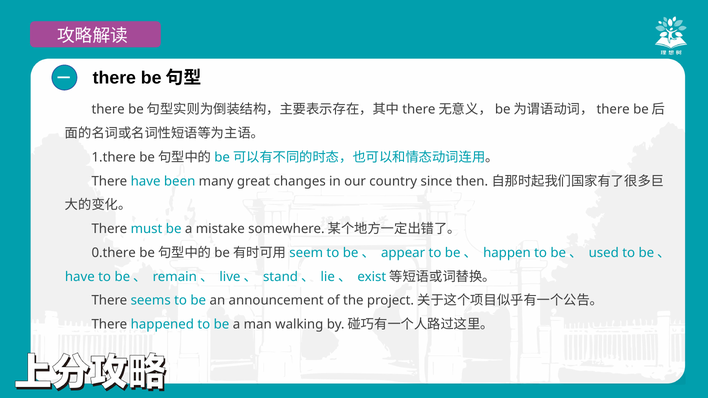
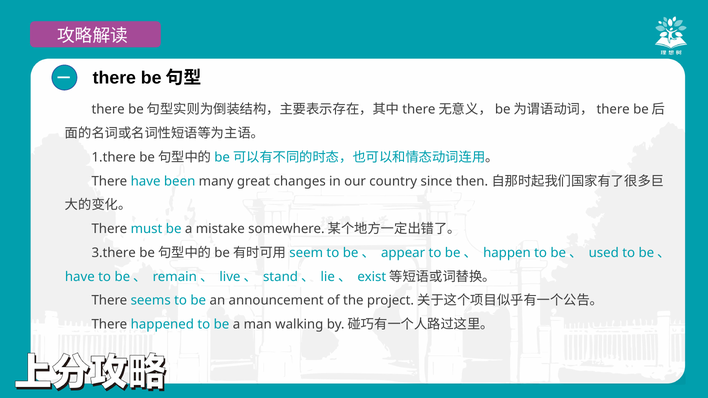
0.there: 0.there -> 3.there
